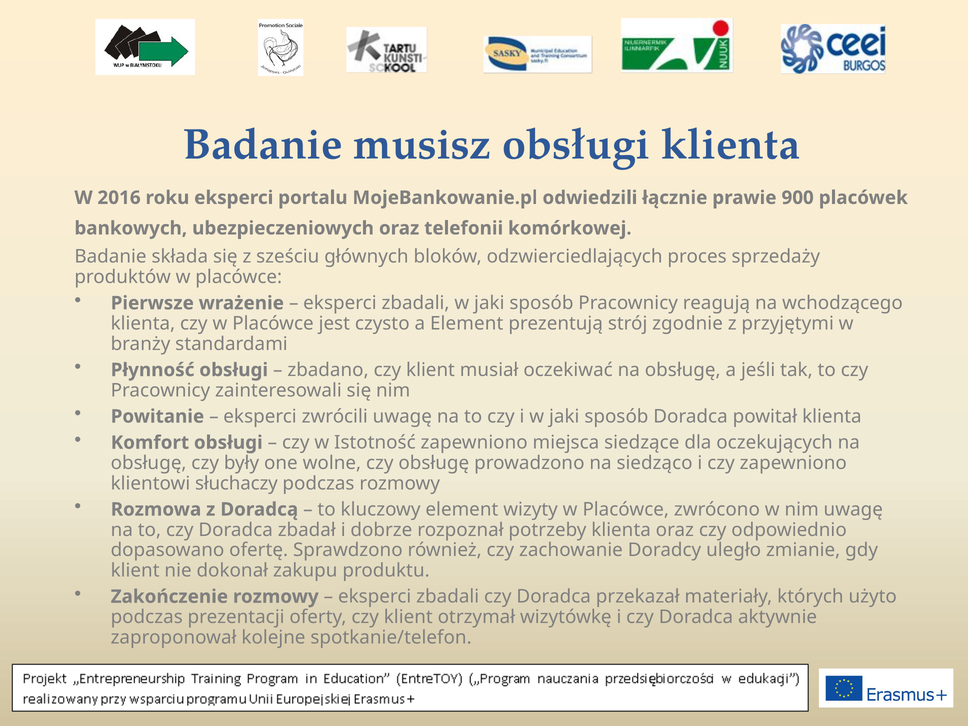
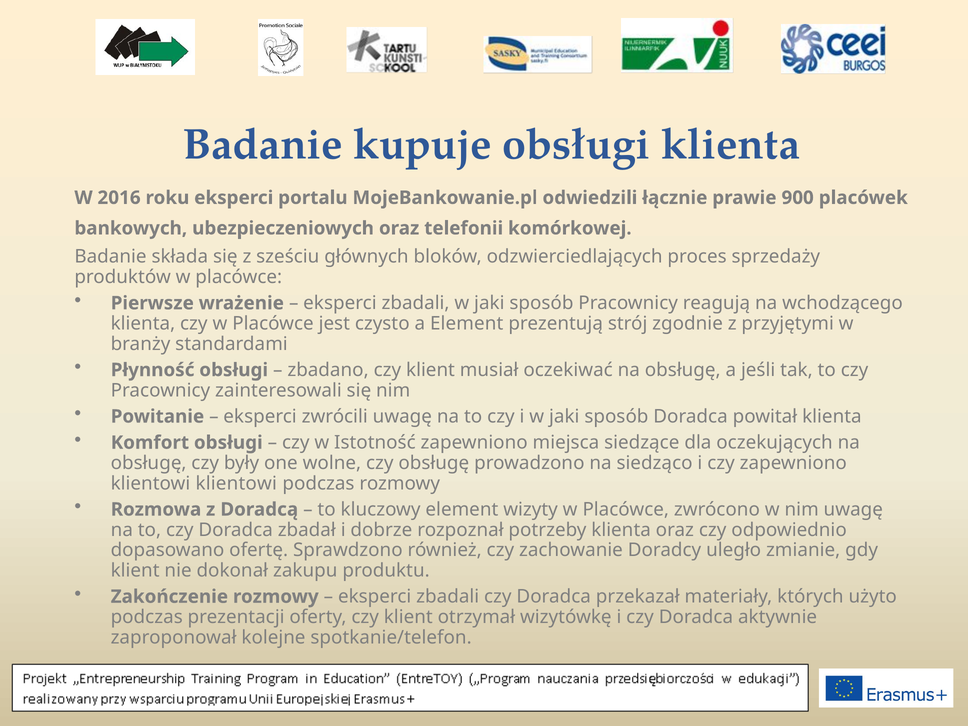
musisz: musisz -> kupuje
klientowi słuchaczy: słuchaczy -> klientowi
